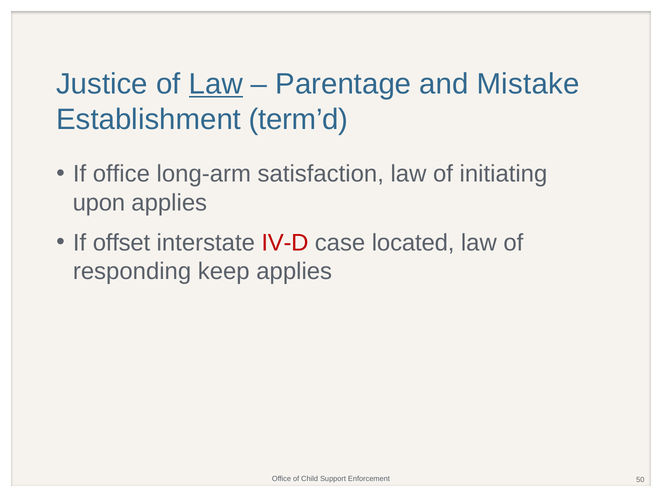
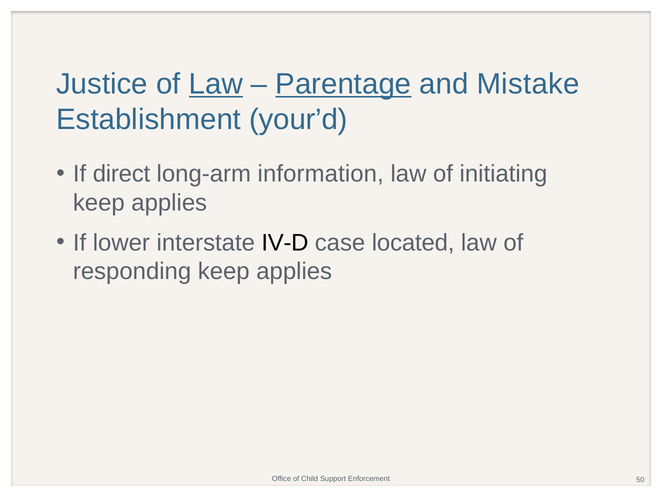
Parentage underline: none -> present
term’d: term’d -> your’d
If office: office -> direct
satisfaction: satisfaction -> information
upon at (99, 203): upon -> keep
offset: offset -> lower
IV-D colour: red -> black
